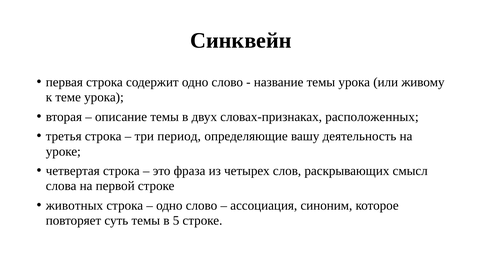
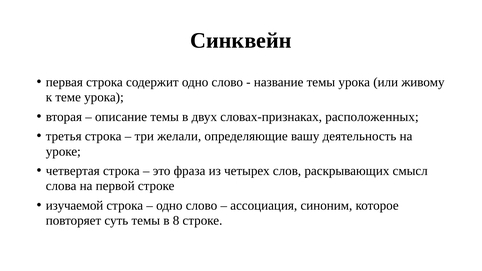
период: период -> желали
животных: животных -> изучаемой
5: 5 -> 8
